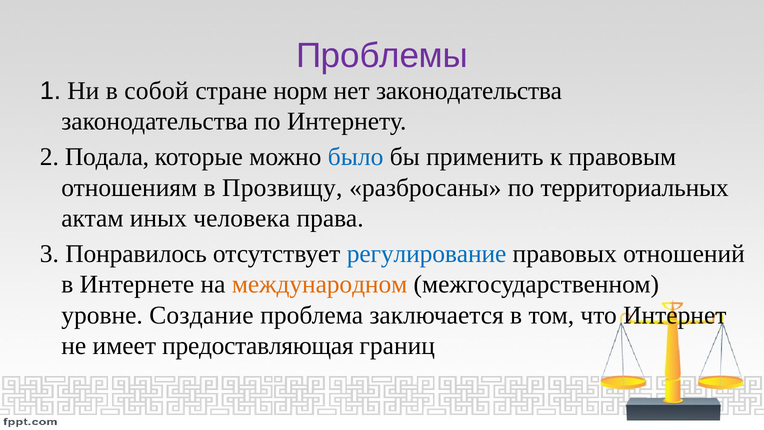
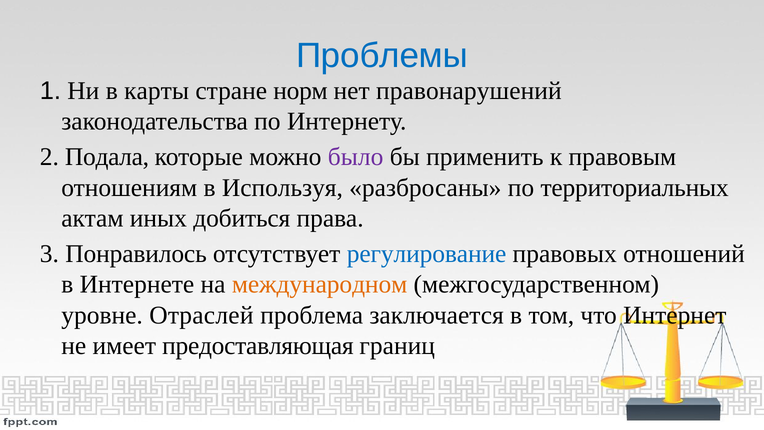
Проблемы colour: purple -> blue
собой: собой -> карты
нет законодательства: законодательства -> правонарушений
было colour: blue -> purple
Прозвищу: Прозвищу -> Используя
человека: человека -> добиться
Создание: Создание -> Отраслей
